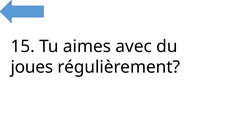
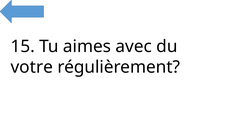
joues: joues -> votre
